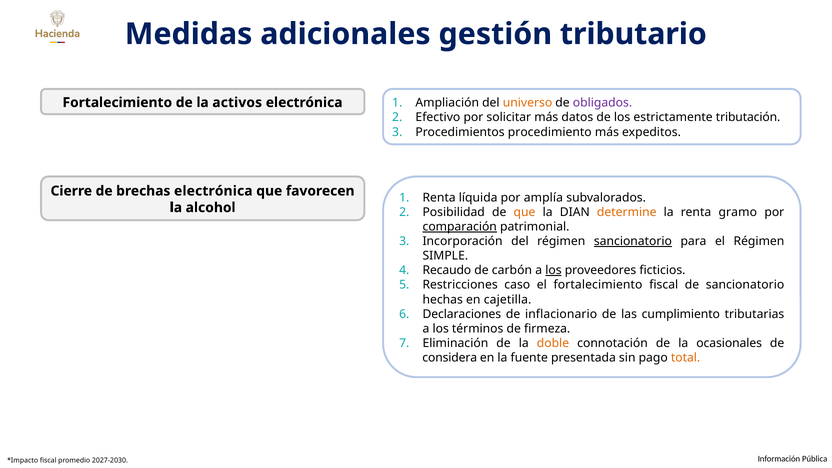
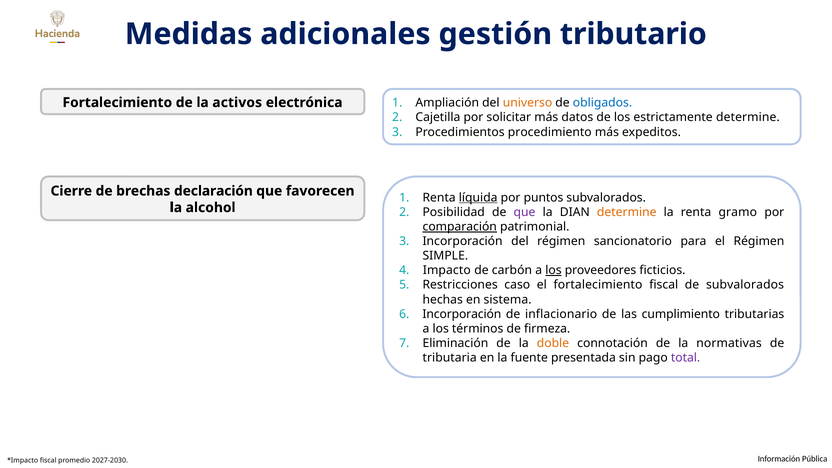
obligados colour: purple -> blue
Efectivo: Efectivo -> Cajetilla
estrictamente tributación: tributación -> determine
brechas electrónica: electrónica -> declaración
líquida underline: none -> present
amplía: amplía -> puntos
que at (525, 212) colour: orange -> purple
sancionatorio at (633, 241) underline: present -> none
Recaudo: Recaudo -> Impacto
de sancionatorio: sancionatorio -> subvalorados
cajetilla: cajetilla -> sistema
Declaraciones at (462, 314): Declaraciones -> Incorporación
ocasionales: ocasionales -> normativas
considera: considera -> tributaria
total colour: orange -> purple
